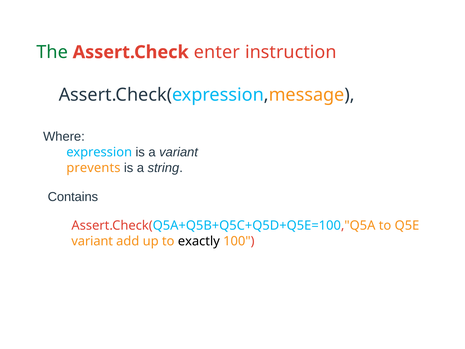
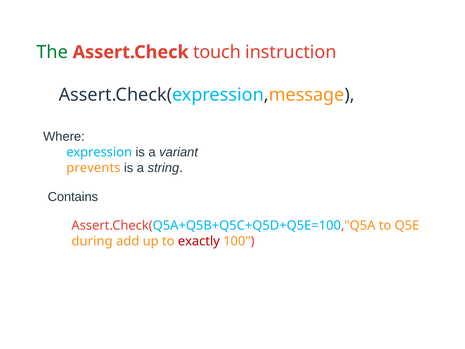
enter: enter -> touch
variant at (92, 241): variant -> during
exactly colour: black -> red
